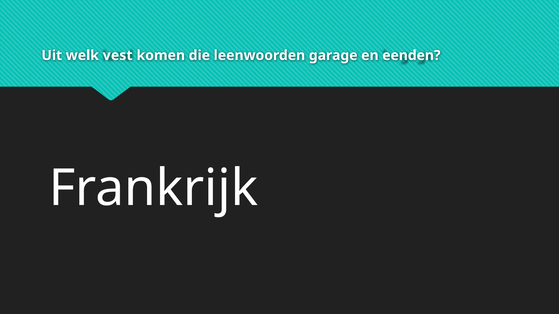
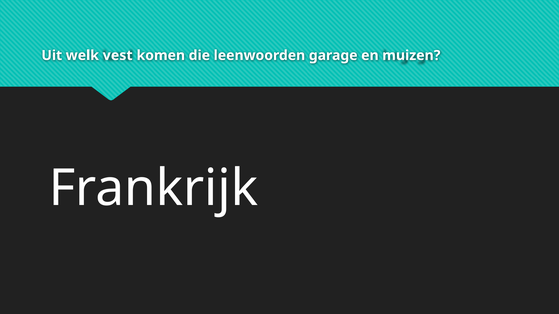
eenden: eenden -> muizen
